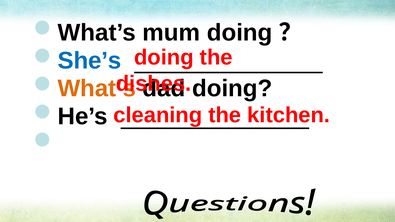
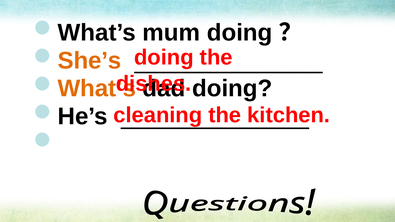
She’s colour: blue -> orange
